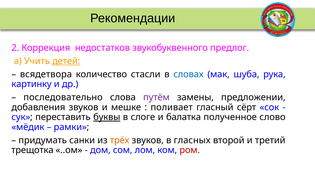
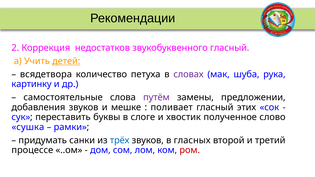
звукобуквенного предлог: предлог -> гласный
стасли: стасли -> петуха
словах colour: blue -> purple
последовательно: последовательно -> самостоятельные
сёрт: сёрт -> этих
буквы underline: present -> none
балатка: балатка -> хвостик
мёдик: мёдик -> сушка
трёх colour: orange -> blue
трещотка: трещотка -> процессе
